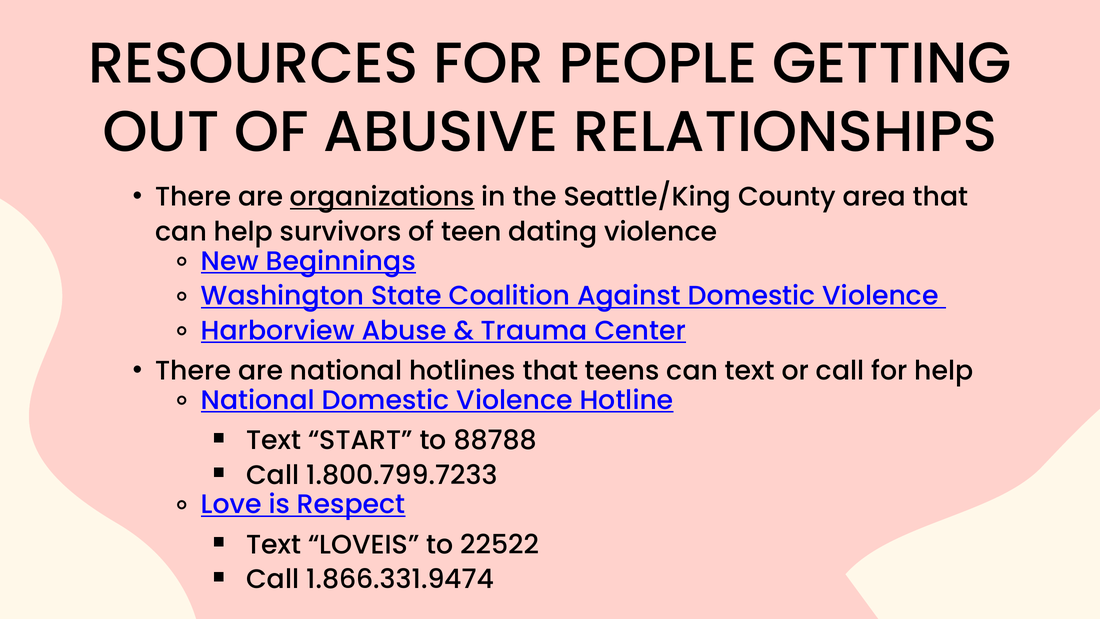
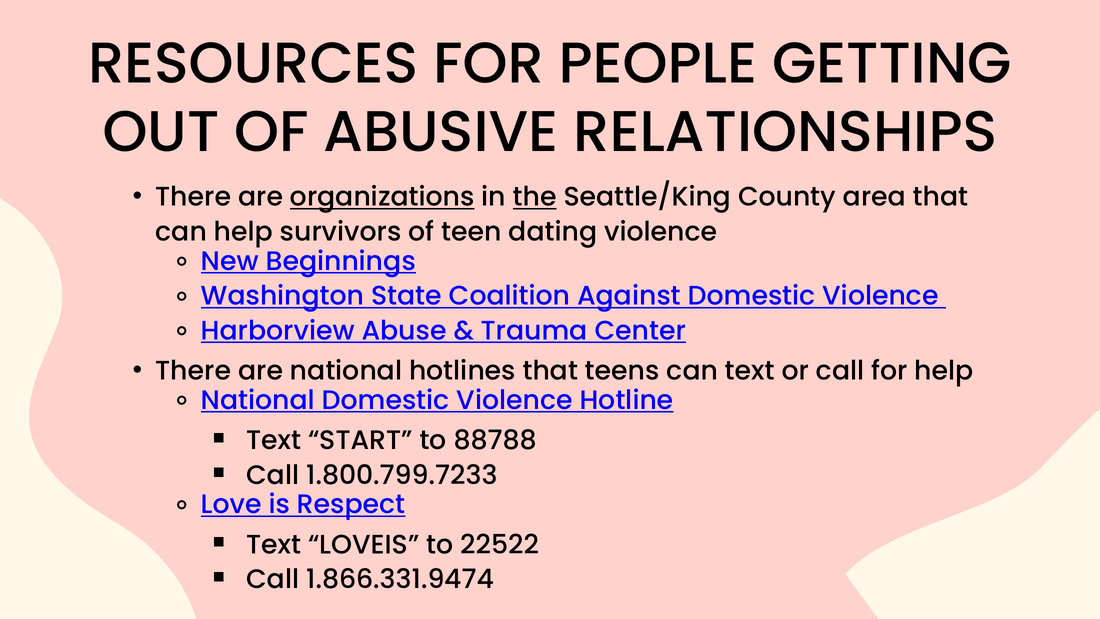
the underline: none -> present
